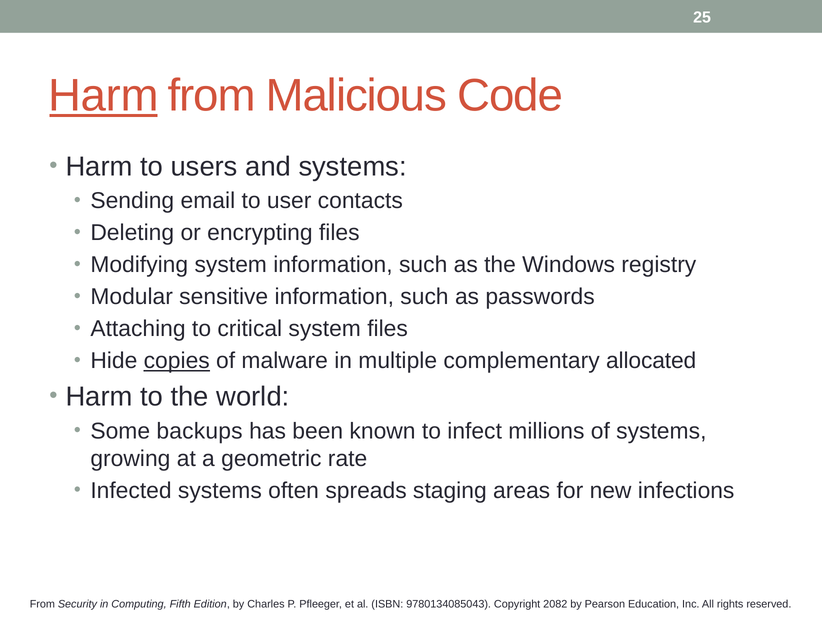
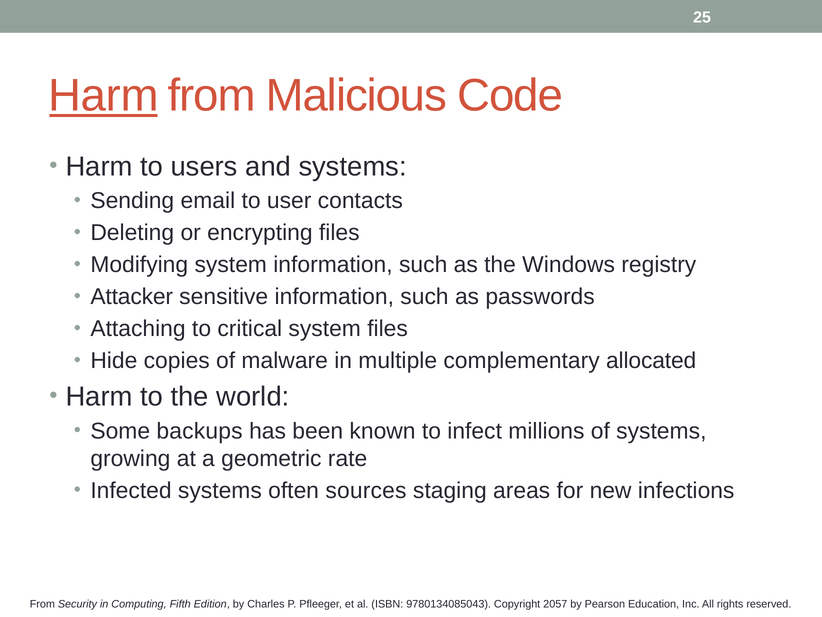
Modular: Modular -> Attacker
copies underline: present -> none
spreads: spreads -> sources
2082: 2082 -> 2057
